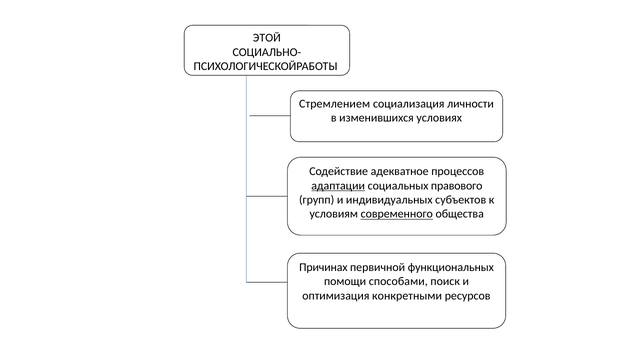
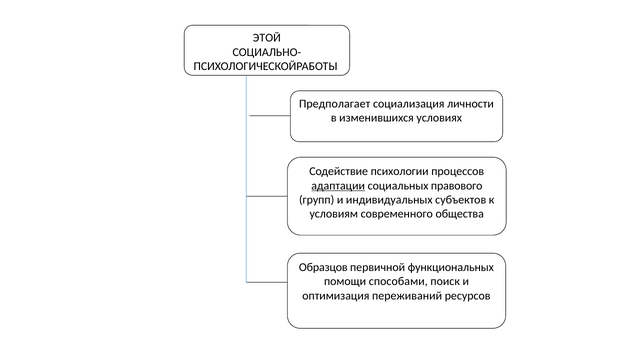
Стремлением: Стремлением -> Предполагает
адекватное: адекватное -> психологии
современного underline: present -> none
Причинах: Причинах -> Образцов
конкретными: конкретными -> переживаний
